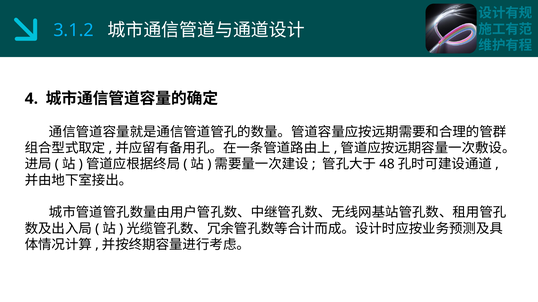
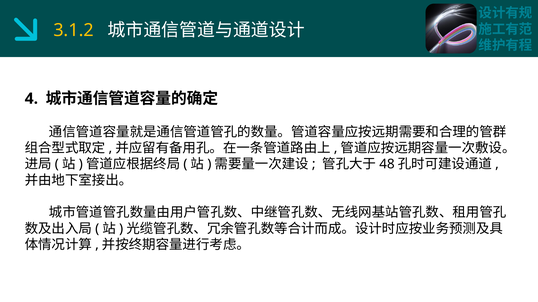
3.1.2 colour: light blue -> yellow
